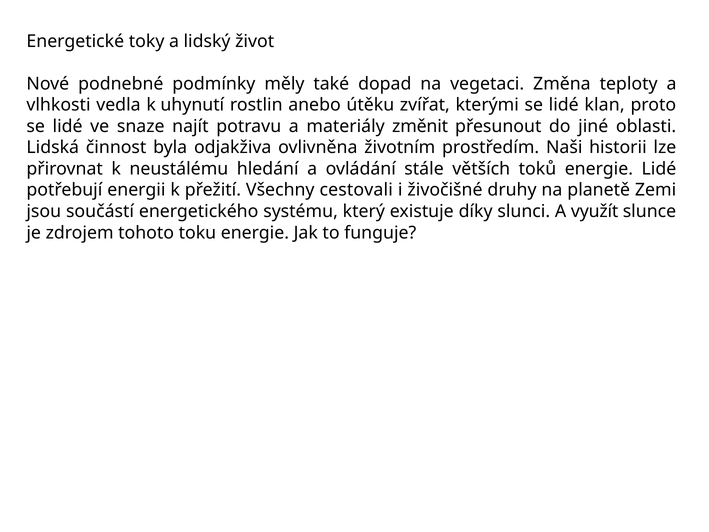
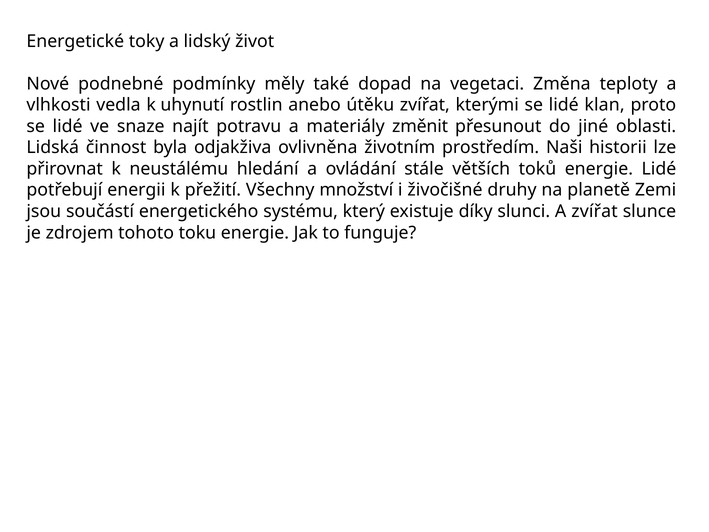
cestovali: cestovali -> množství
A využít: využít -> zvířat
